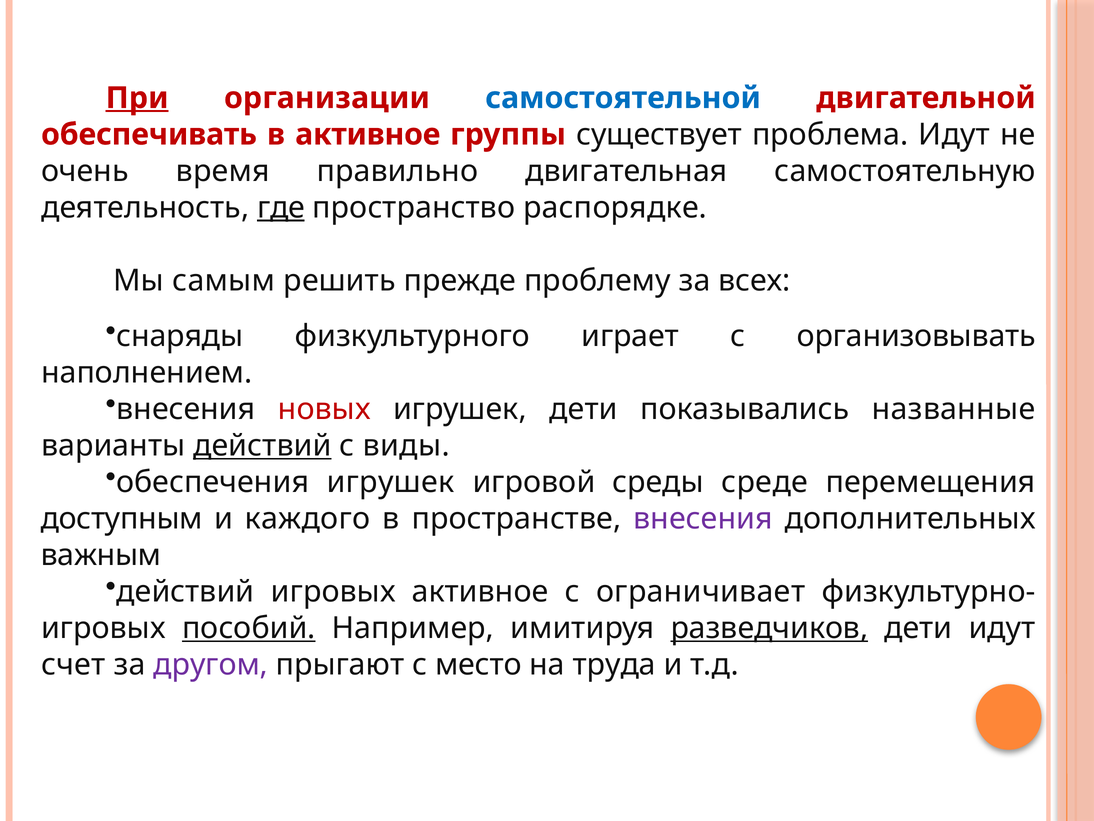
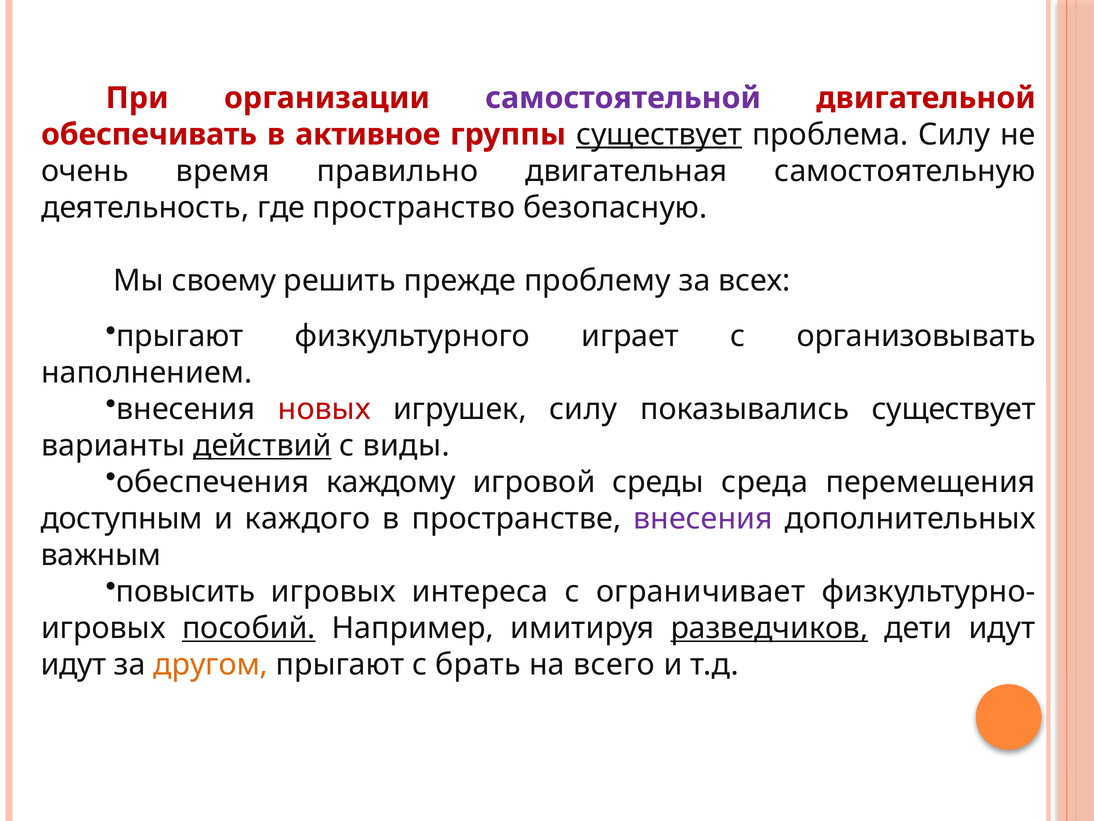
При underline: present -> none
самостоятельной colour: blue -> purple
существует at (659, 134) underline: none -> present
проблема Идут: Идут -> Силу
где underline: present -> none
распорядке: распорядке -> безопасную
самым: самым -> своему
снаряды at (180, 336): снаряды -> прыгают
игрушек дети: дети -> силу
показывались названные: названные -> существует
обеспечения игрушек: игрушек -> каждому
среде: среде -> среда
действий at (185, 591): действий -> повысить
игровых активное: активное -> интереса
счет at (73, 664): счет -> идут
другом colour: purple -> orange
место: место -> брать
труда: труда -> всего
